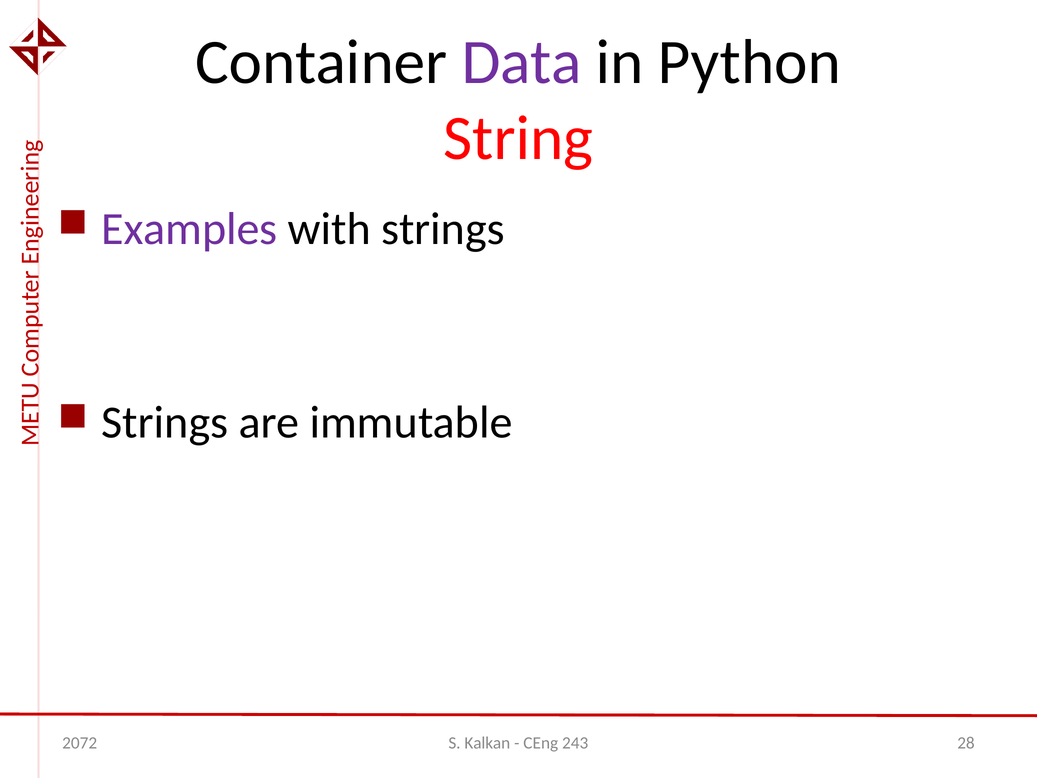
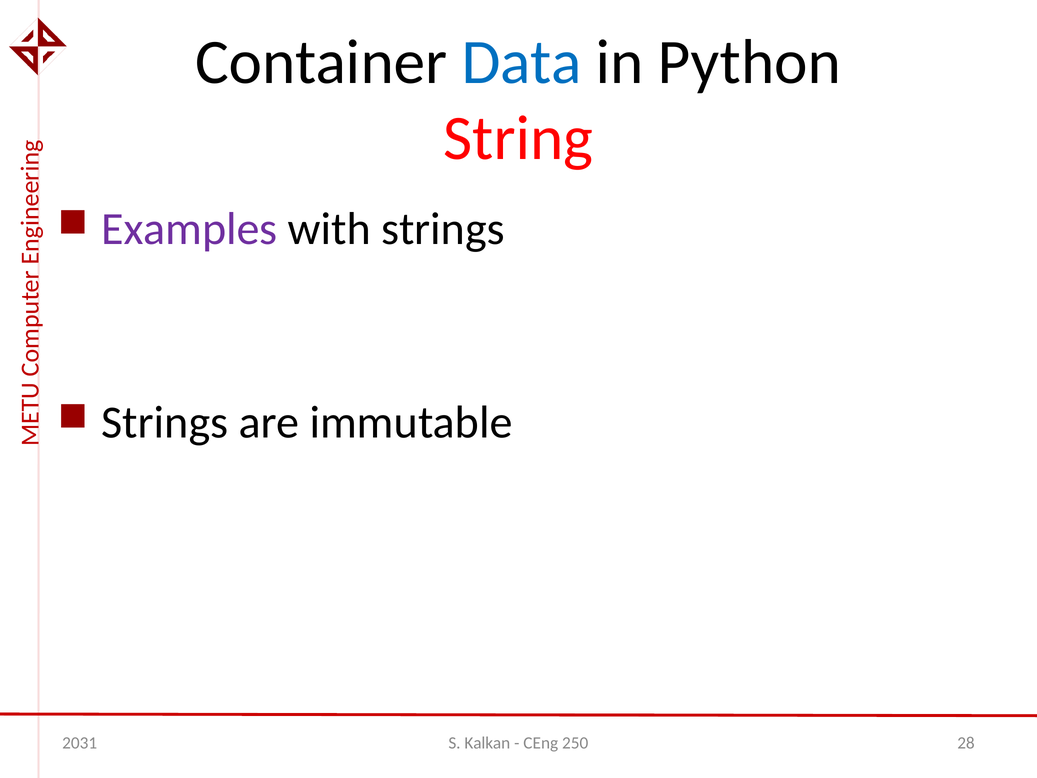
Data colour: purple -> blue
2072: 2072 -> 2031
243: 243 -> 250
